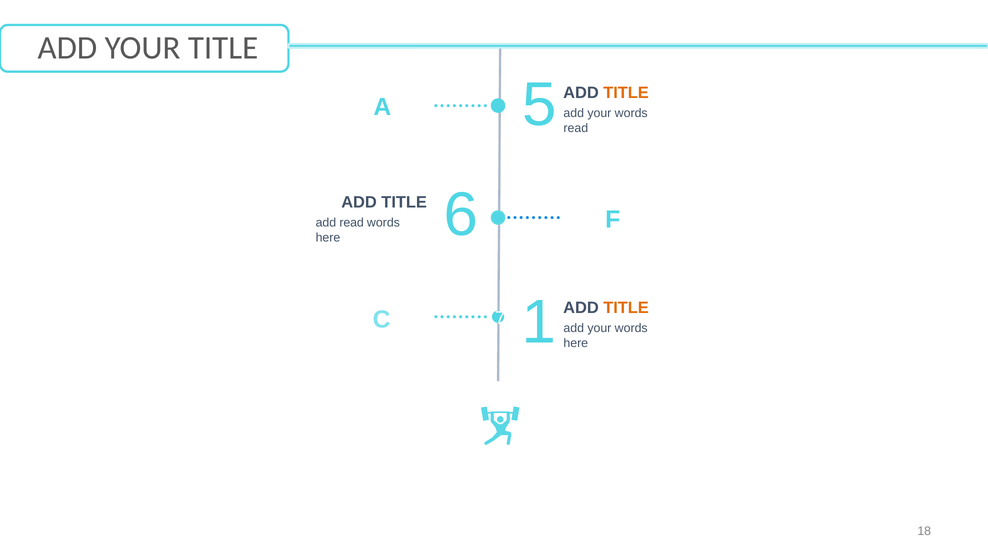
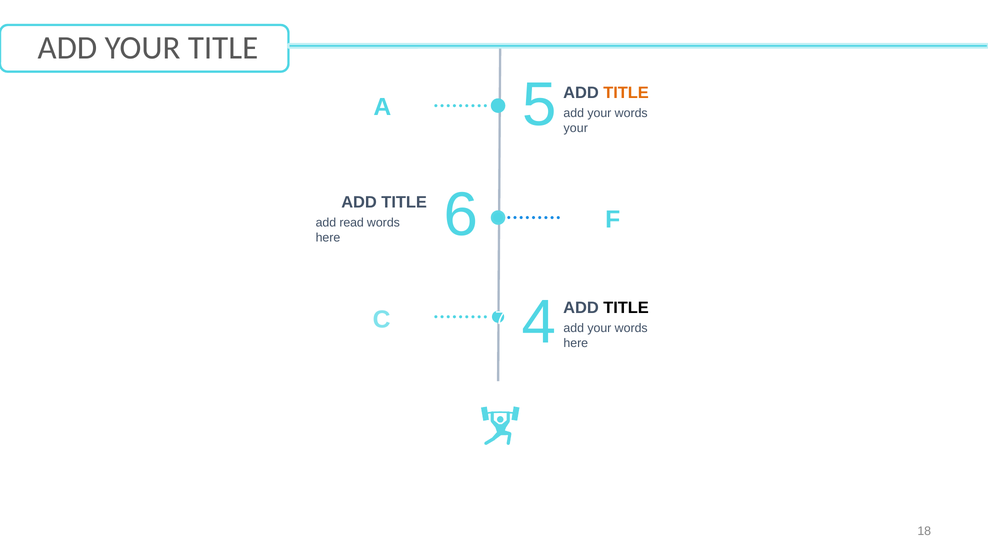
read at (576, 128): read -> your
TITLE at (626, 308) colour: orange -> black
1: 1 -> 4
